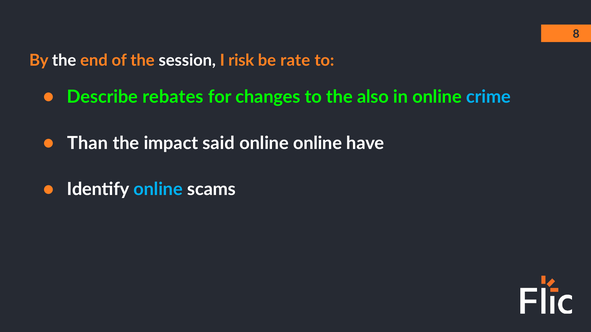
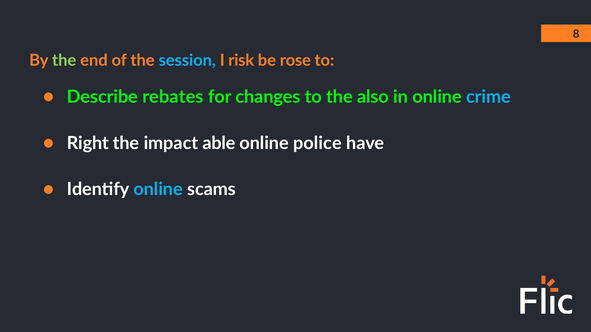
the at (64, 60) colour: white -> light green
session colour: white -> light blue
rate: rate -> rose
Than: Than -> Right
said: said -> able
online online: online -> police
